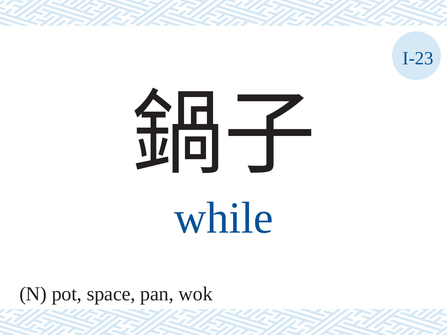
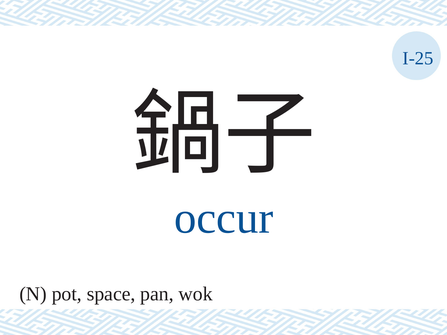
I-23: I-23 -> I-25
while: while -> occur
